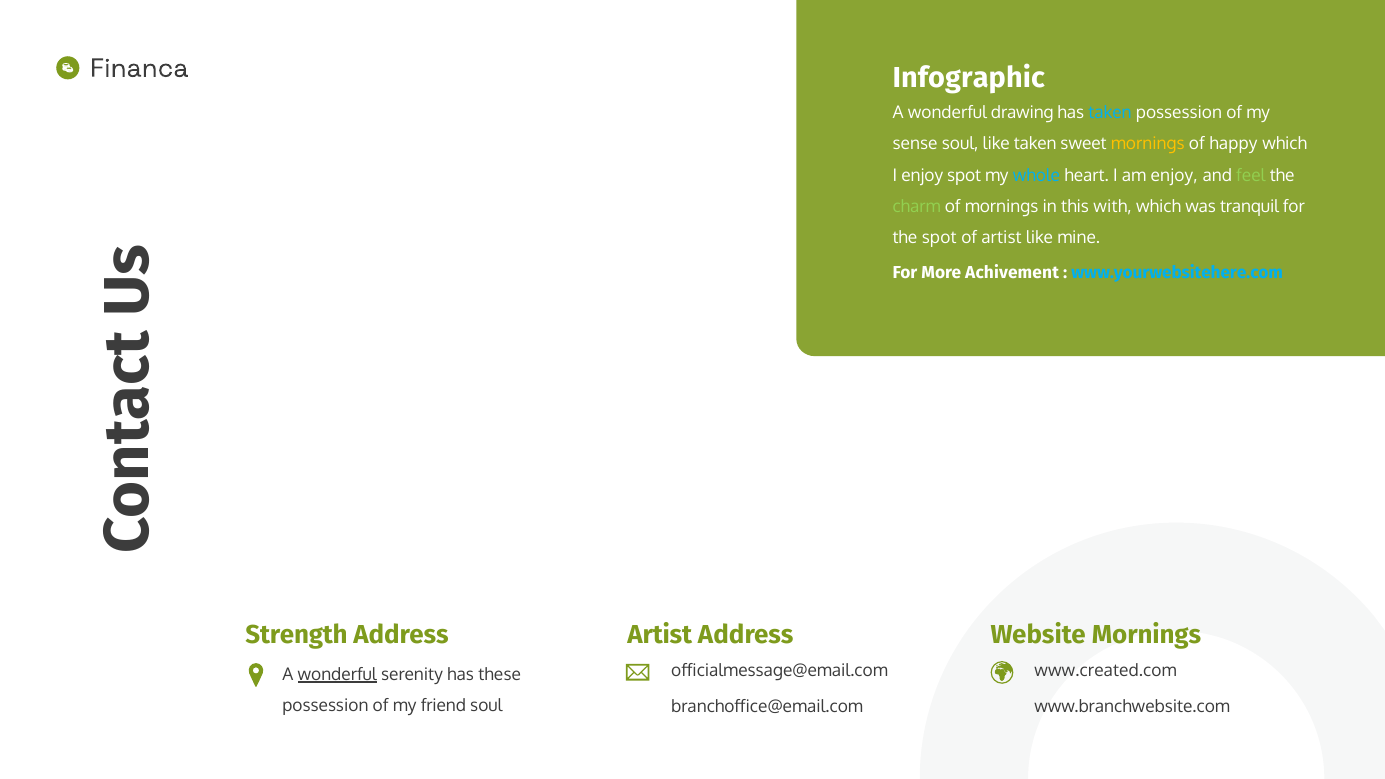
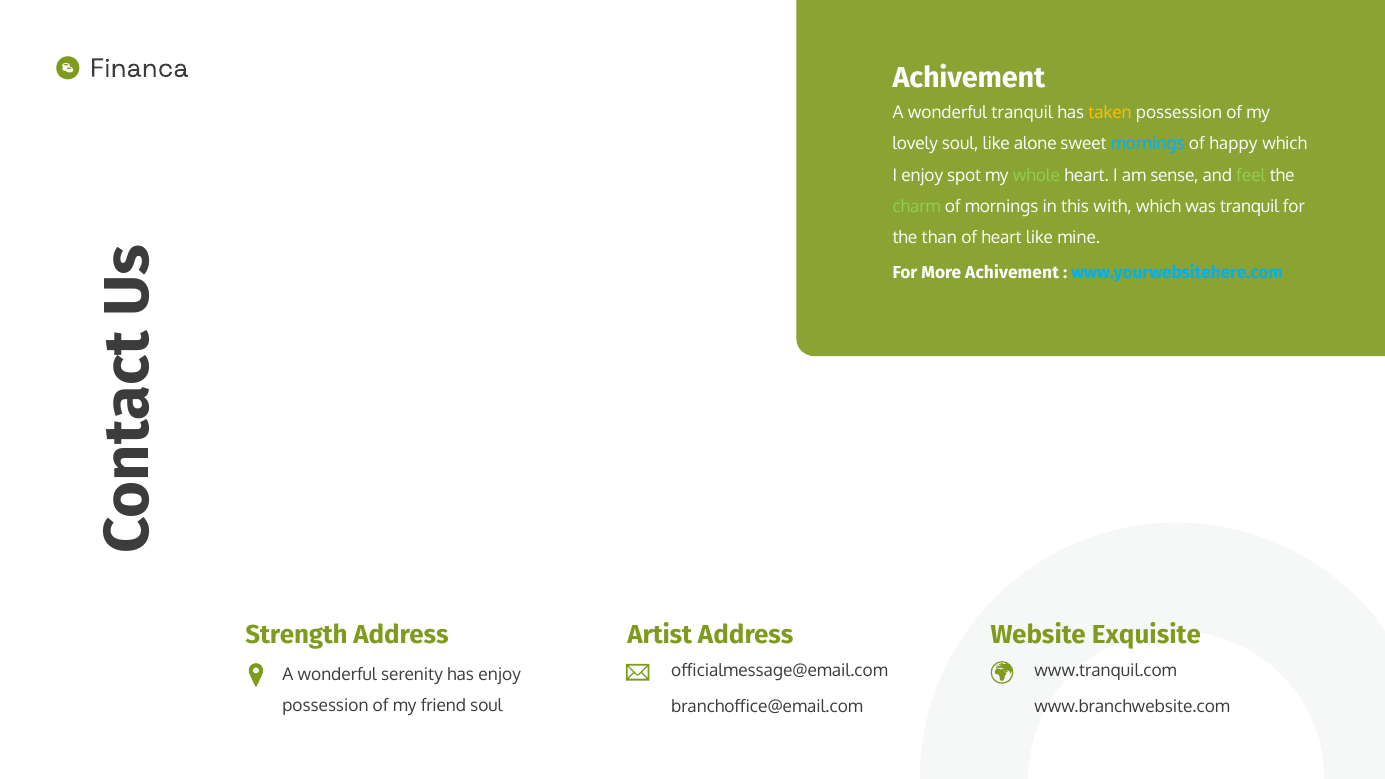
Infographic at (969, 78): Infographic -> Achivement
wonderful drawing: drawing -> tranquil
taken at (1110, 113) colour: light blue -> yellow
sense: sense -> lovely
like taken: taken -> alone
mornings at (1148, 144) colour: yellow -> light blue
whole colour: light blue -> light green
am enjoy: enjoy -> sense
the spot: spot -> than
of artist: artist -> heart
Website Mornings: Mornings -> Exquisite
www.created.com: www.created.com -> www.tranquil.com
wonderful at (337, 675) underline: present -> none
has these: these -> enjoy
